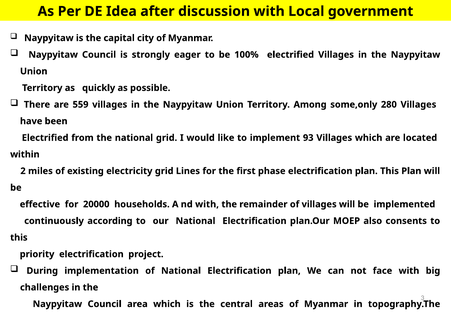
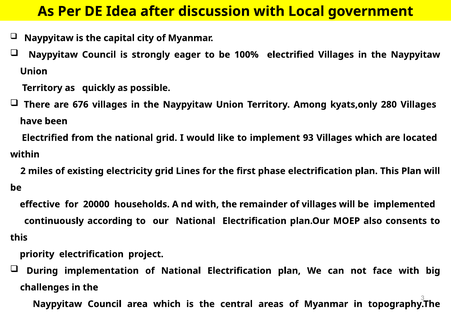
559: 559 -> 676
some,only: some,only -> kyats,only
